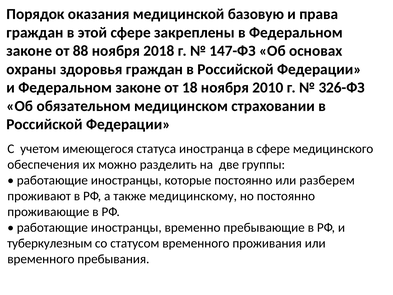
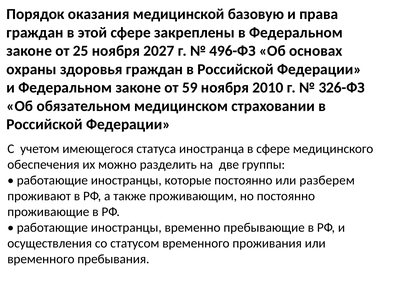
88: 88 -> 25
2018: 2018 -> 2027
147-ФЗ: 147-ФЗ -> 496-ФЗ
18: 18 -> 59
медицинскому: медицинскому -> проживающим
туберкулезным: туберкулезным -> осуществления
